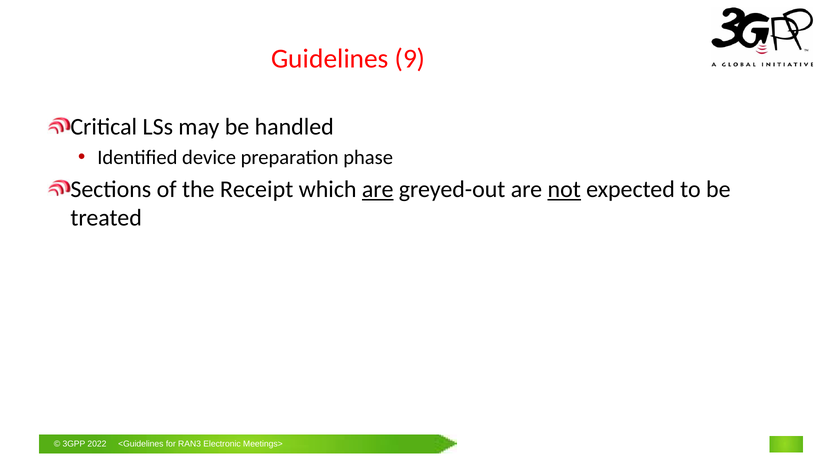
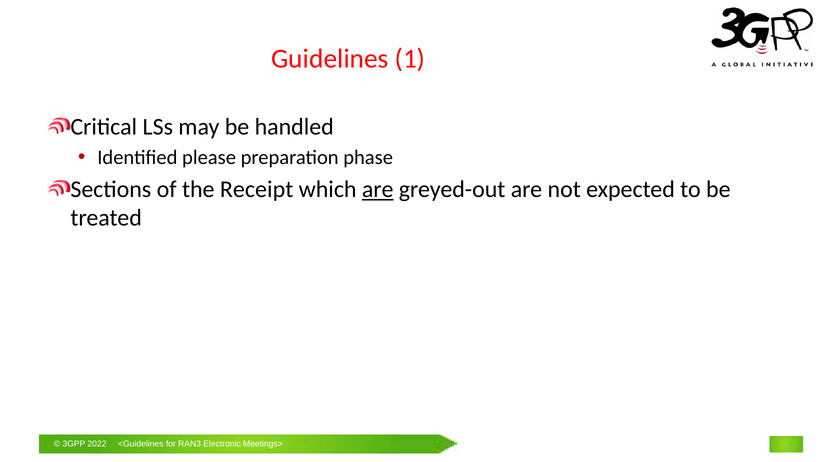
9: 9 -> 1
device: device -> please
not underline: present -> none
